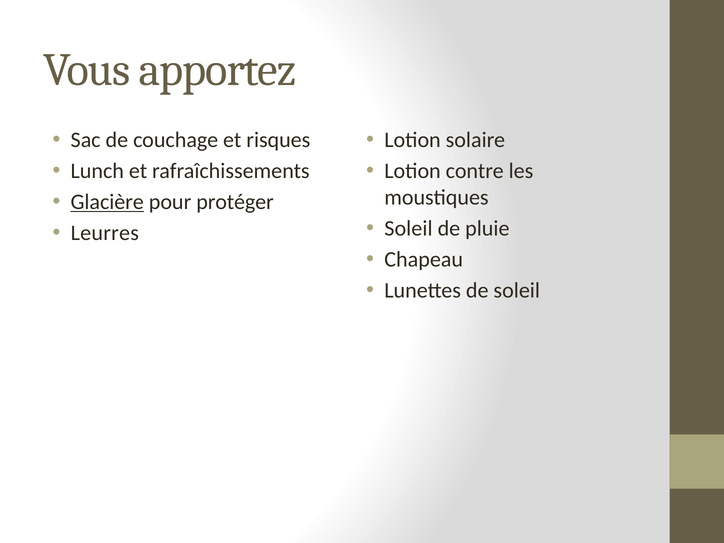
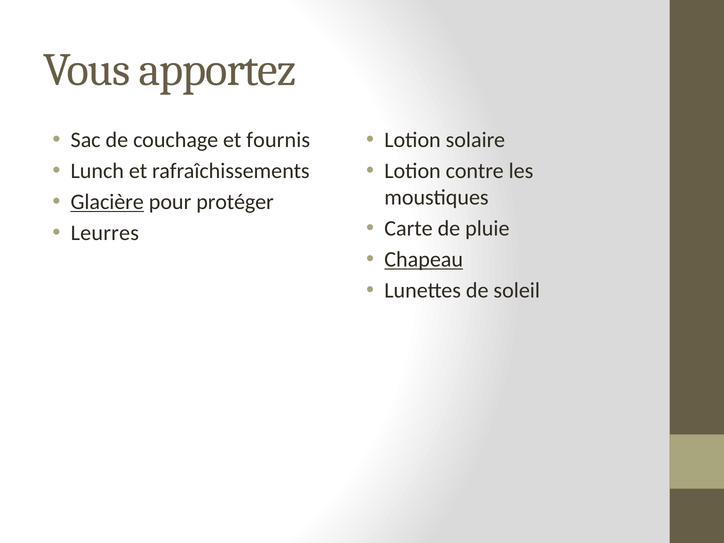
risques: risques -> fournis
Soleil at (408, 229): Soleil -> Carte
Chapeau underline: none -> present
